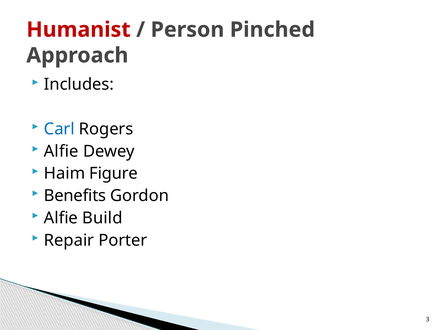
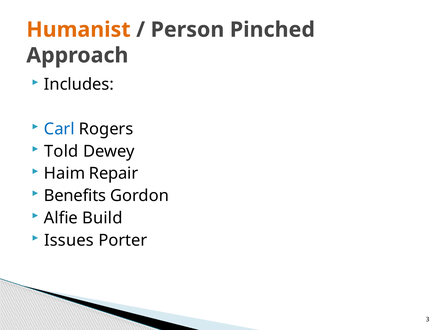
Humanist colour: red -> orange
Alfie at (61, 151): Alfie -> Told
Figure: Figure -> Repair
Repair: Repair -> Issues
